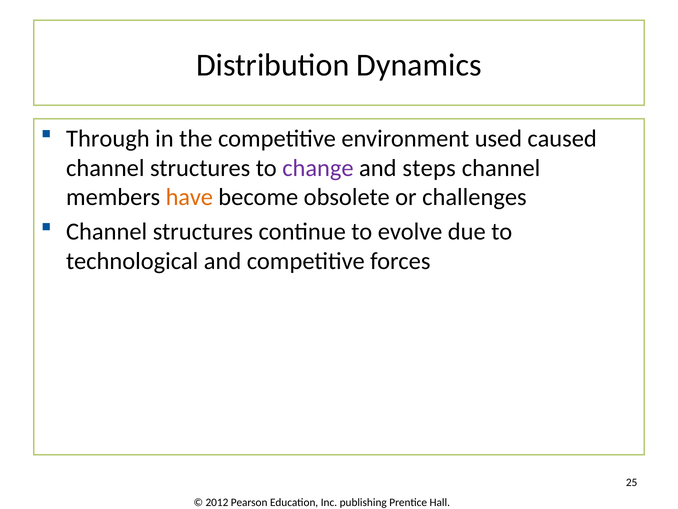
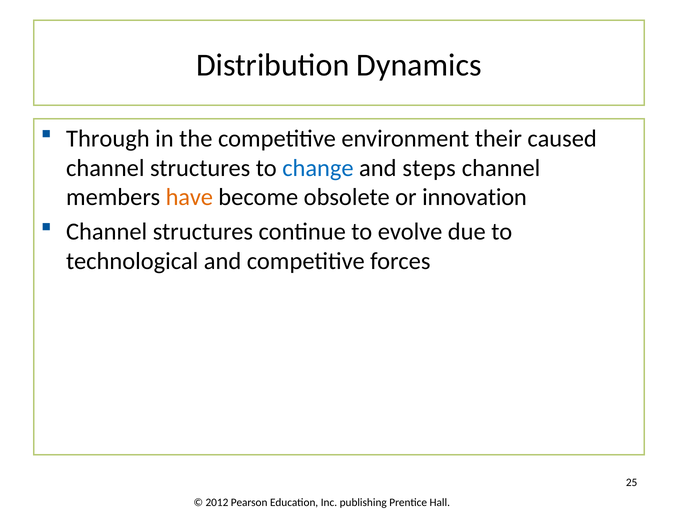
used: used -> their
change colour: purple -> blue
challenges: challenges -> innovation
